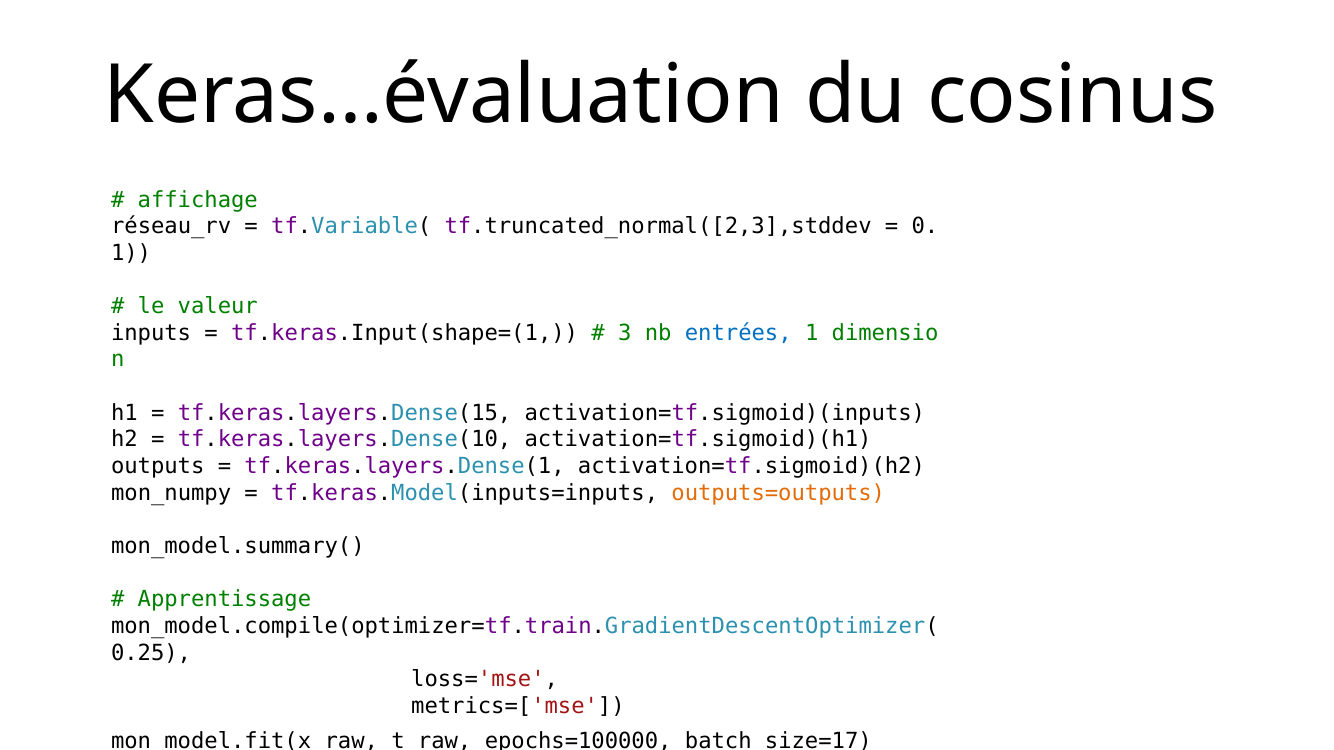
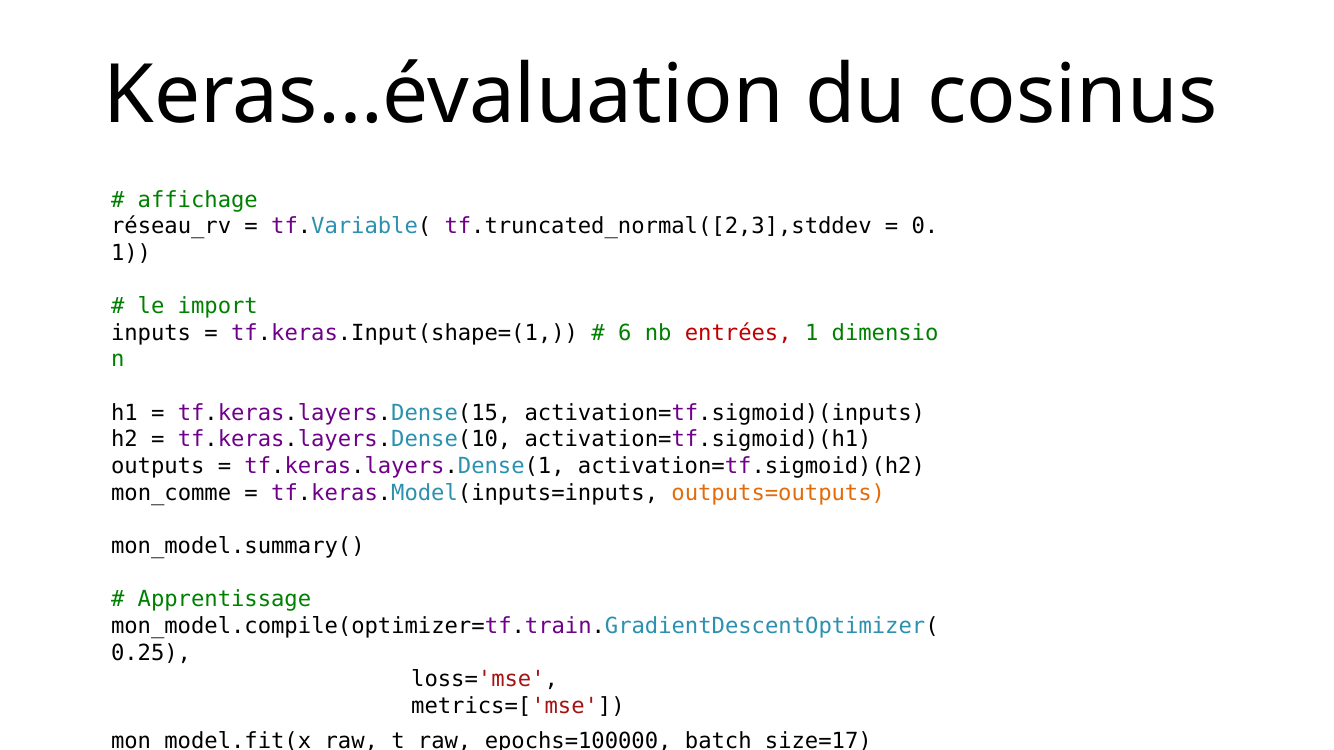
valeur: valeur -> import
3: 3 -> 6
entrées colour: blue -> red
mon_numpy: mon_numpy -> mon_comme
